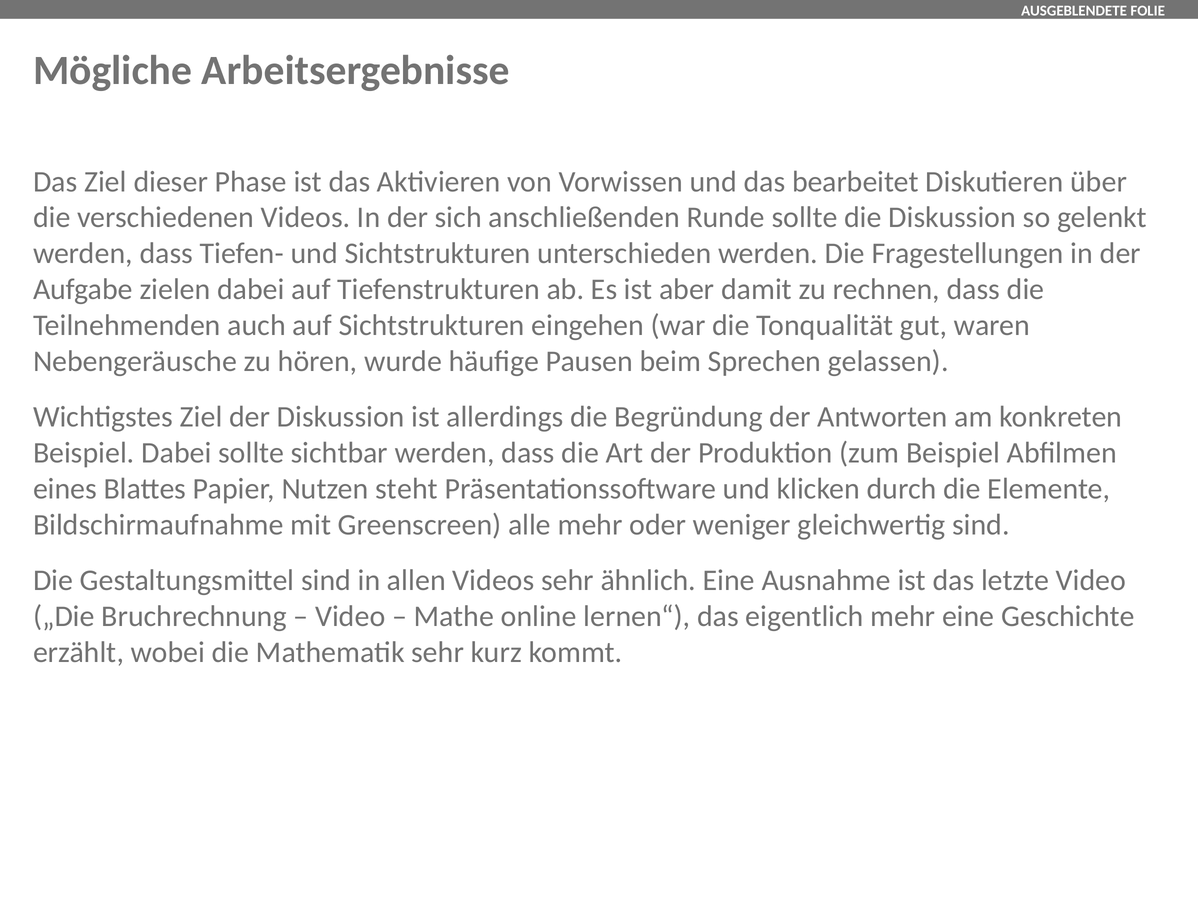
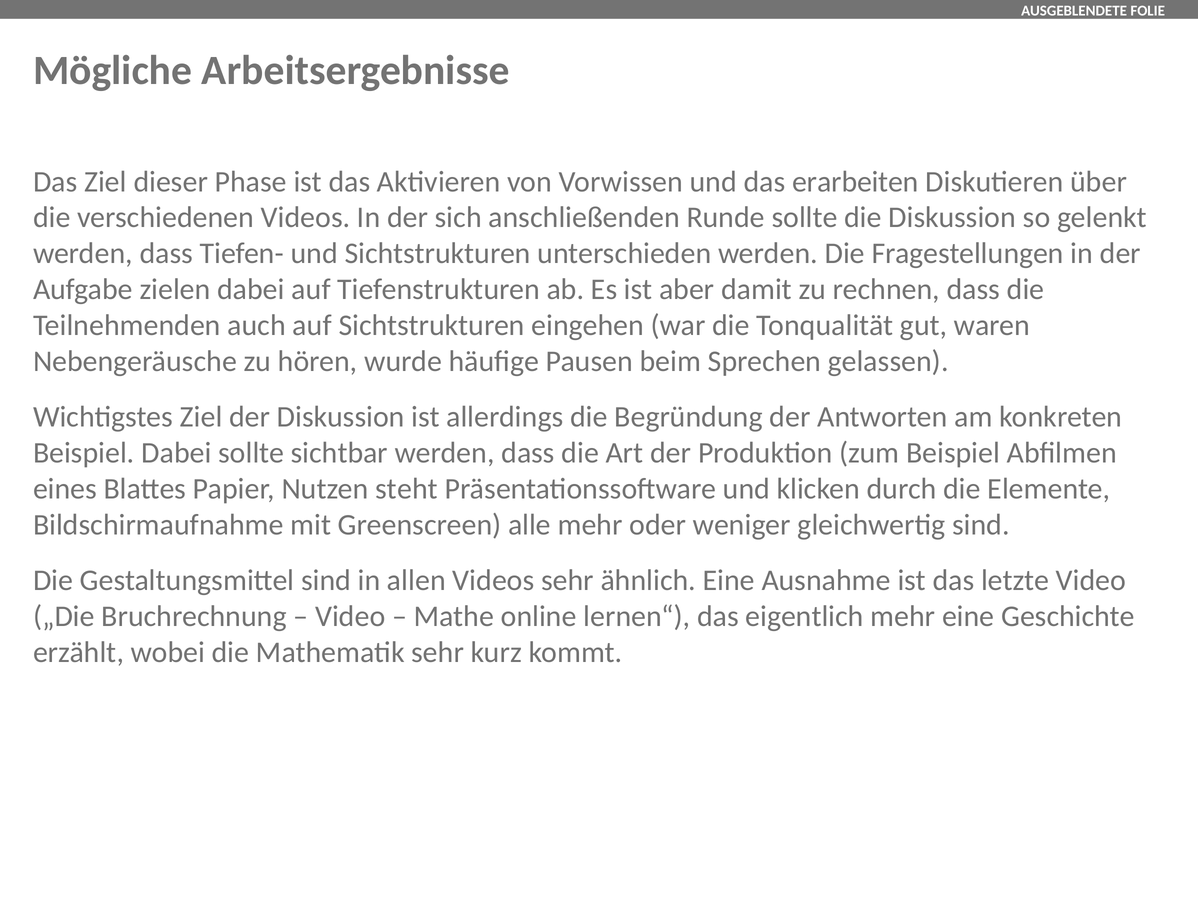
bearbeitet: bearbeitet -> erarbeiten
